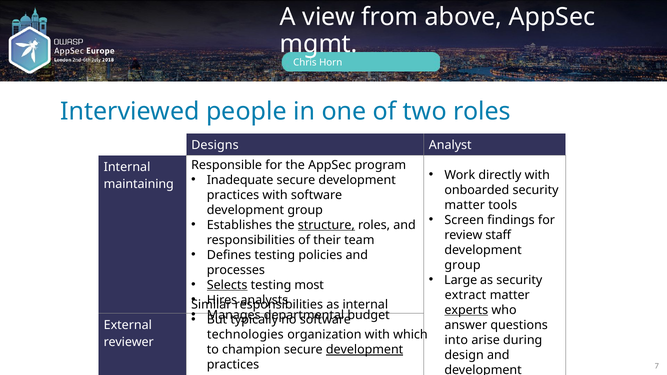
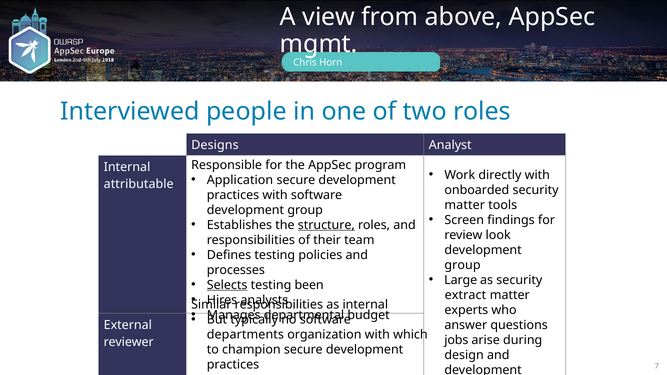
Inadequate: Inadequate -> Application
maintaining: maintaining -> attributable
staff: staff -> look
most: most -> been
experts underline: present -> none
technologies: technologies -> departments
into: into -> jobs
development at (365, 350) underline: present -> none
